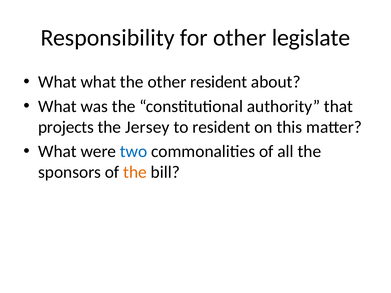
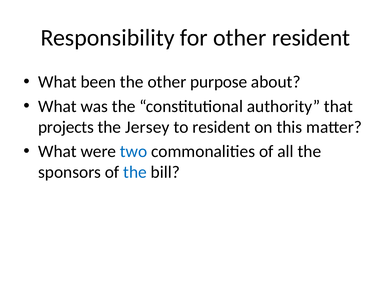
other legislate: legislate -> resident
What what: what -> been
other resident: resident -> purpose
the at (135, 172) colour: orange -> blue
